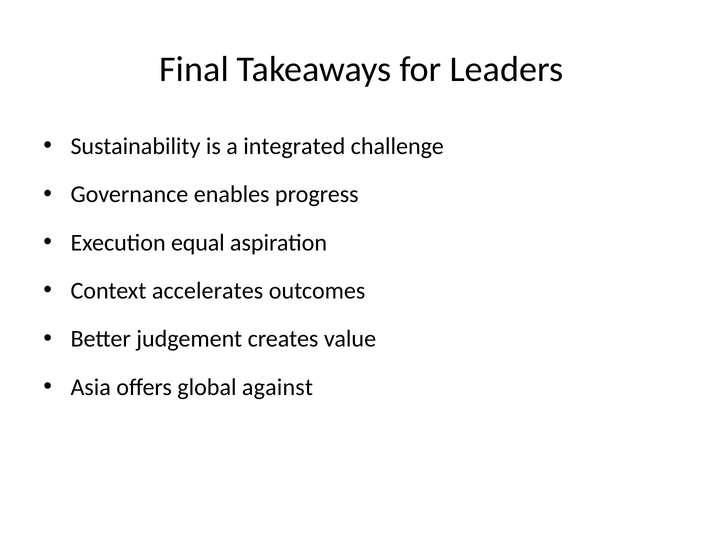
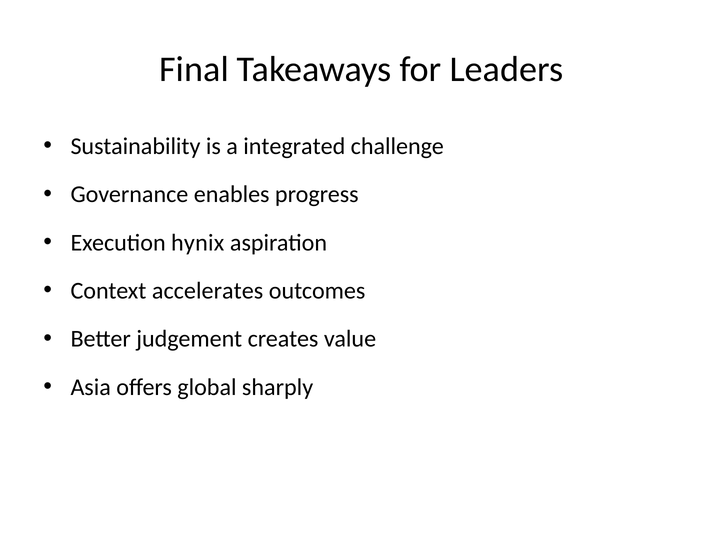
equal: equal -> hynix
against: against -> sharply
